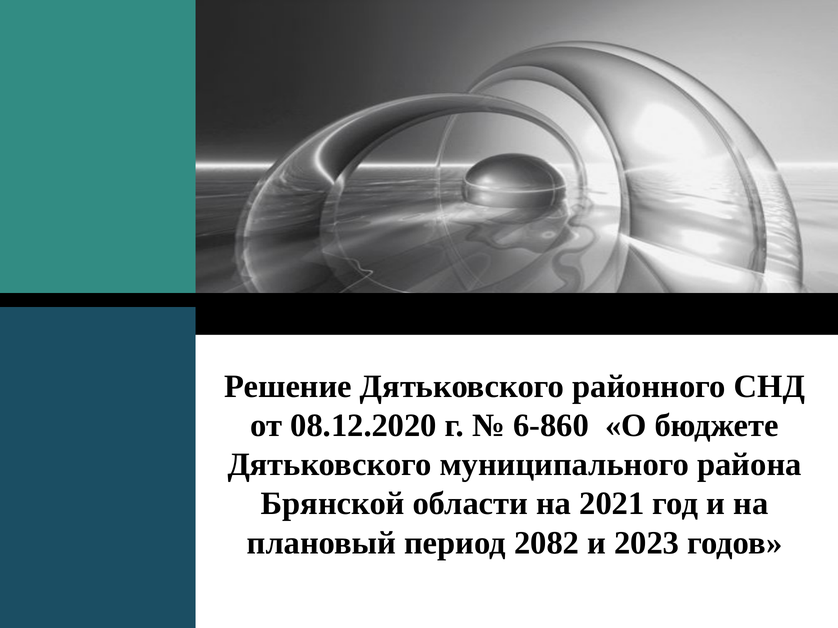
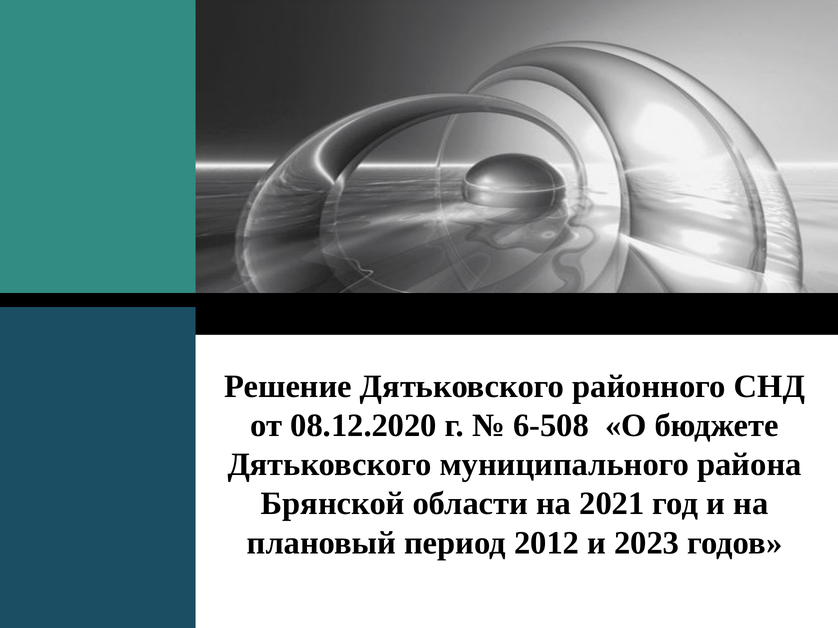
6-860: 6-860 -> 6-508
2082: 2082 -> 2012
